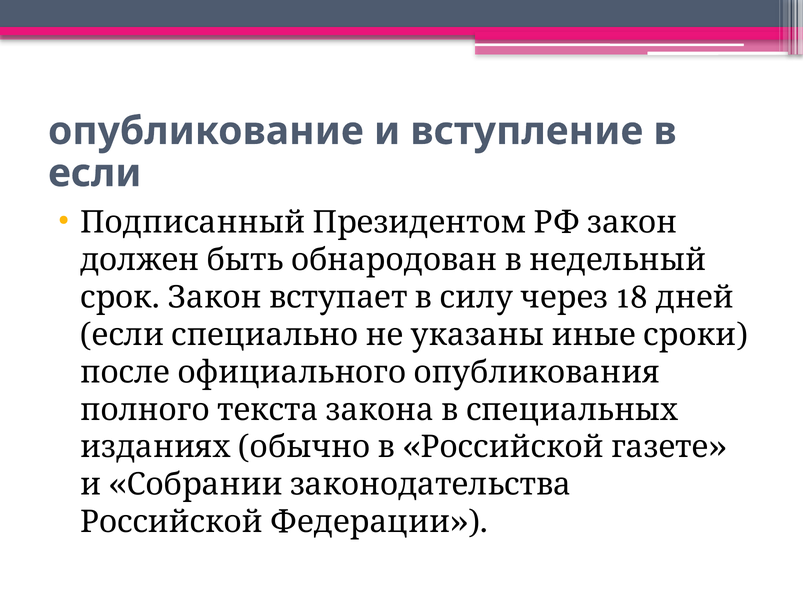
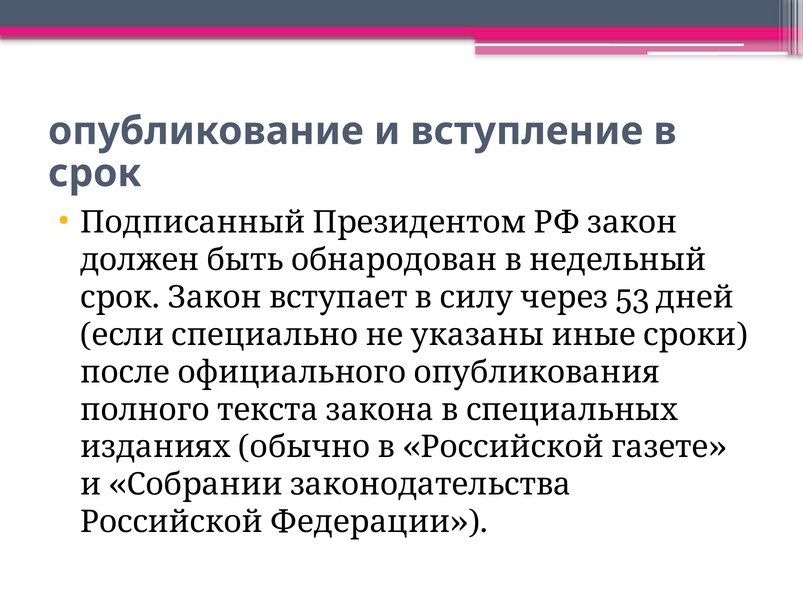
если at (95, 173): если -> срок
18: 18 -> 53
